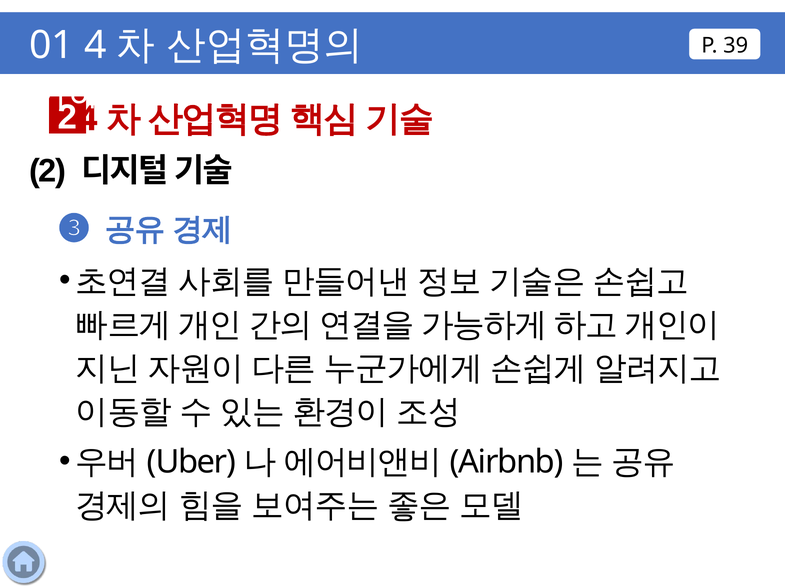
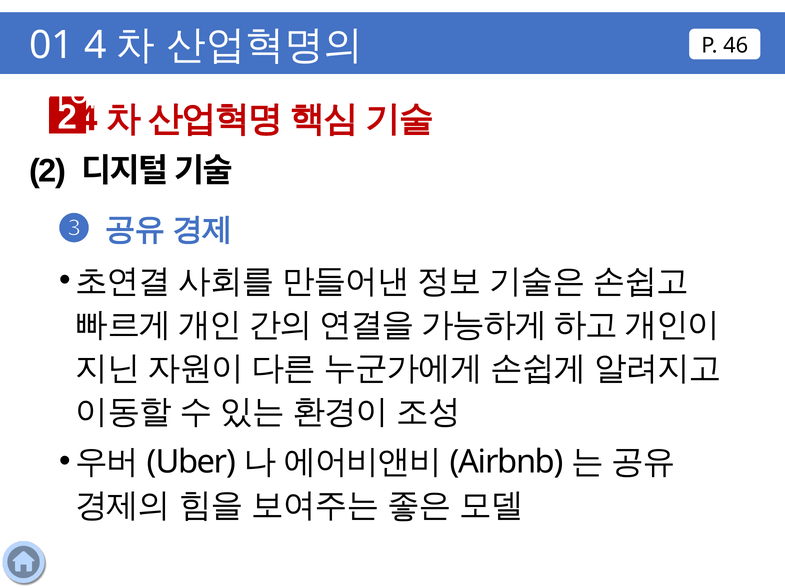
39: 39 -> 46
